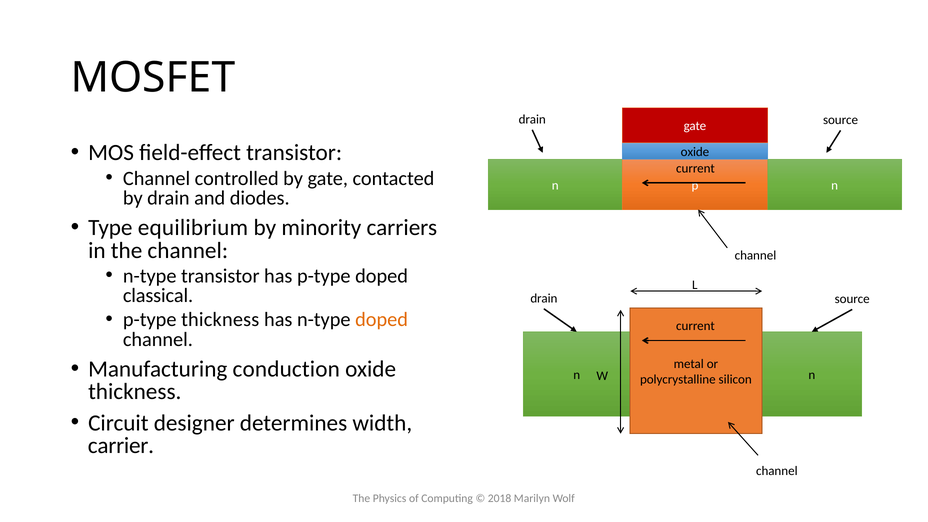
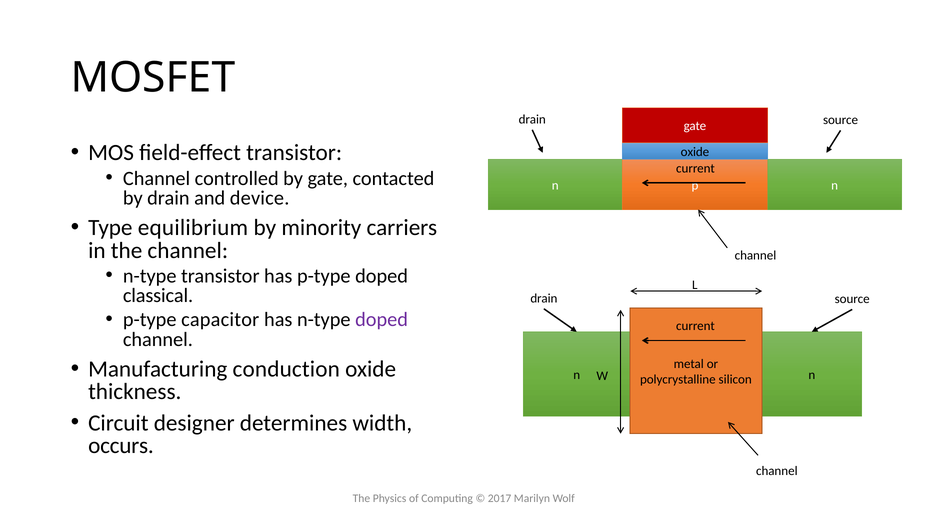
diodes: diodes -> device
p-type thickness: thickness -> capacitor
doped at (382, 320) colour: orange -> purple
carrier: carrier -> occurs
2018: 2018 -> 2017
